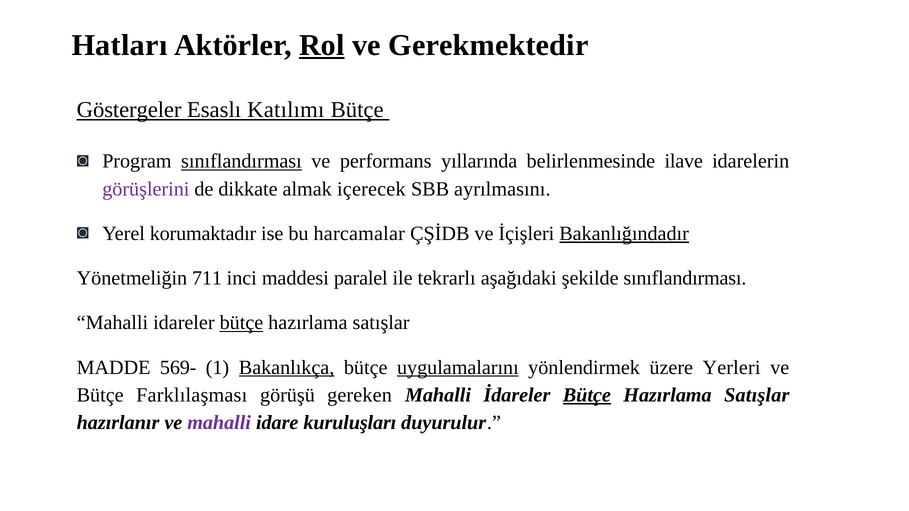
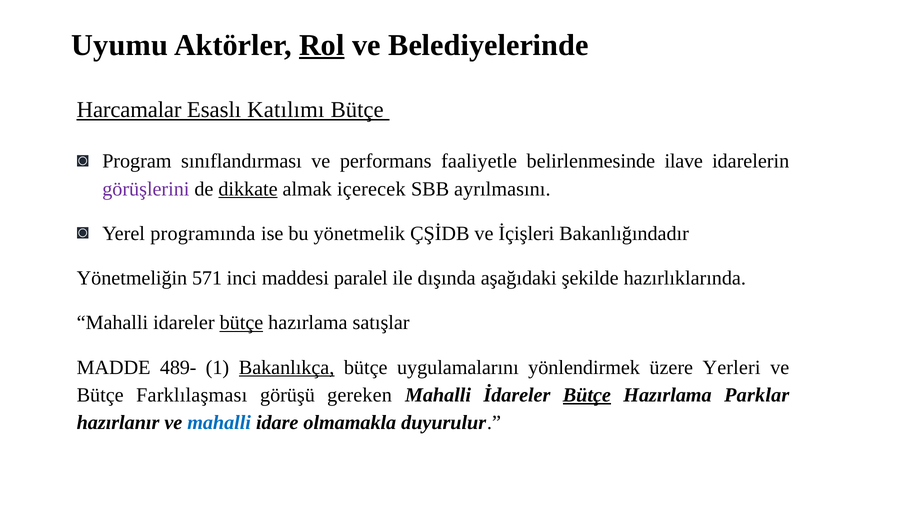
Hatları: Hatları -> Uyumu
Gerekmektedir: Gerekmektedir -> Belediyelerinde
Göstergeler: Göstergeler -> Harcamalar
sınıflandırması at (241, 161) underline: present -> none
yıllarında: yıllarında -> faaliyetle
dikkate underline: none -> present
korumaktadır: korumaktadır -> programında
harcamalar: harcamalar -> yönetmelik
Bakanlığındadır underline: present -> none
711: 711 -> 571
tekrarlı: tekrarlı -> dışında
şekilde sınıflandırması: sınıflandırması -> hazırlıklarında
569-: 569- -> 489-
uygulamalarını underline: present -> none
Satışlar at (757, 395): Satışlar -> Parklar
mahalli at (219, 423) colour: purple -> blue
kuruluşları: kuruluşları -> olmamakla
